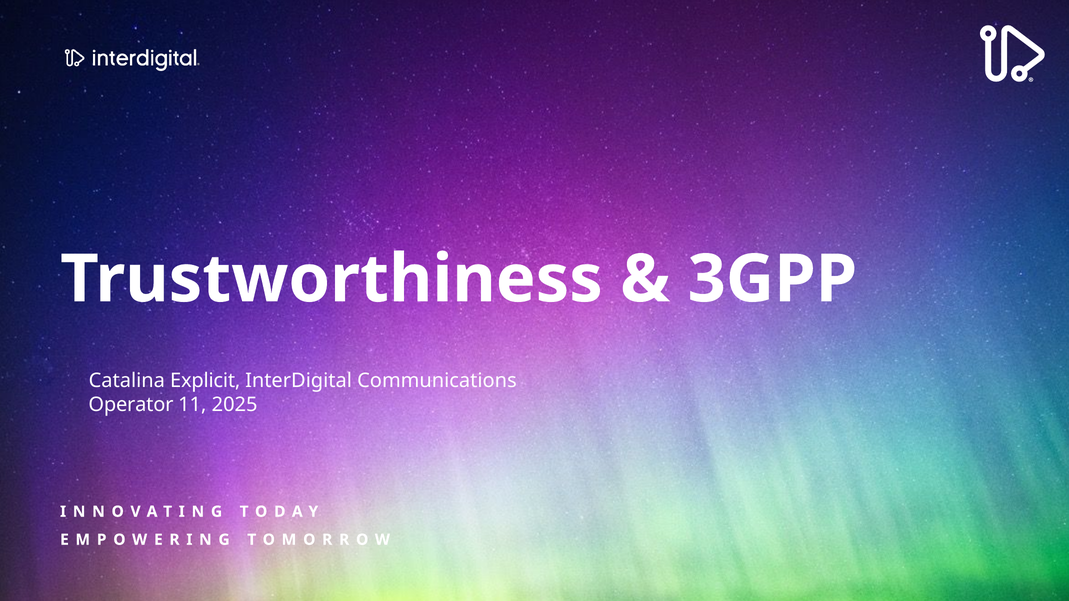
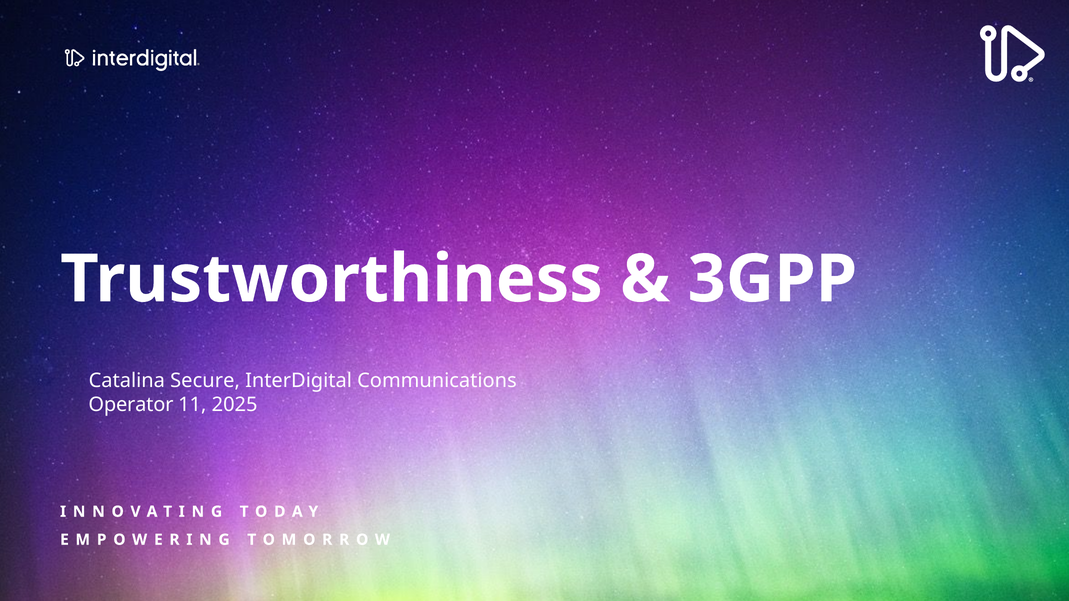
Explicit: Explicit -> Secure
